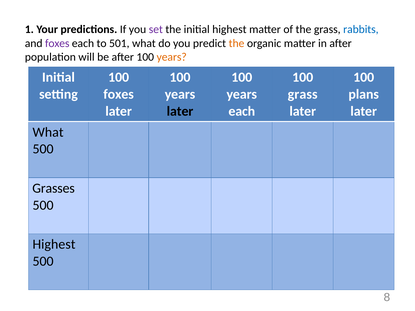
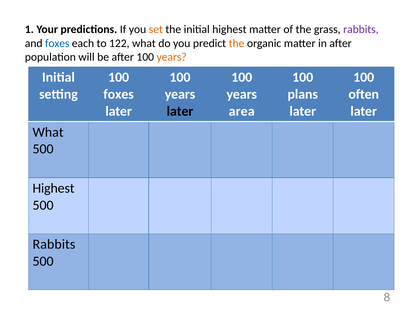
set colour: purple -> orange
rabbits at (361, 29) colour: blue -> purple
foxes at (57, 43) colour: purple -> blue
501: 501 -> 122
grass at (303, 94): grass -> plans
plans: plans -> often
each at (242, 111): each -> area
Grasses at (54, 188): Grasses -> Highest
Highest at (54, 245): Highest -> Rabbits
